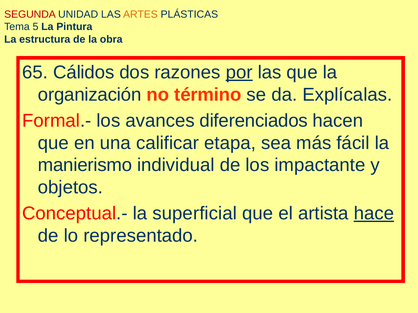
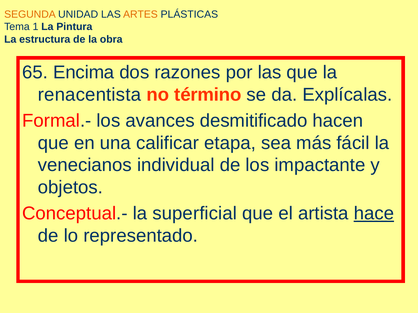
SEGUNDA colour: red -> orange
5: 5 -> 1
Cálidos: Cálidos -> Encima
por underline: present -> none
organización: organización -> renacentista
diferenciados: diferenciados -> desmitificado
manierismo: manierismo -> venecianos
